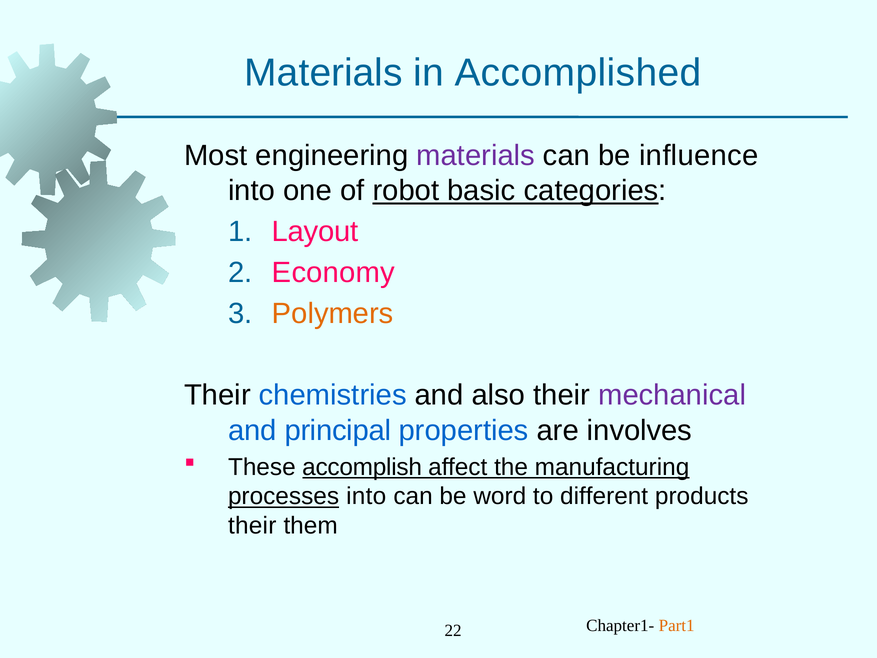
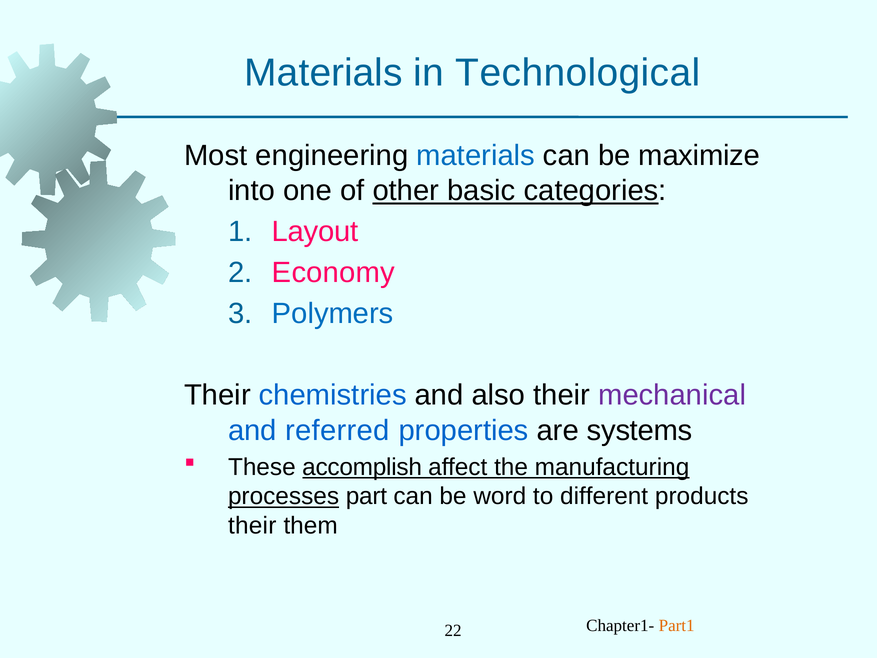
Accomplished: Accomplished -> Technological
materials at (476, 156) colour: purple -> blue
influence: influence -> maximize
robot: robot -> other
Polymers colour: orange -> blue
principal: principal -> referred
involves: involves -> systems
processes into: into -> part
